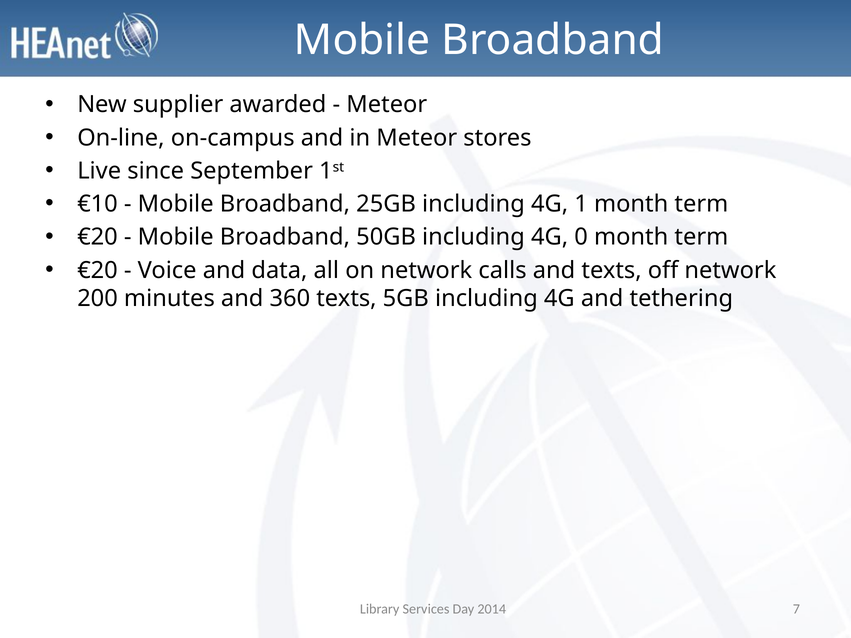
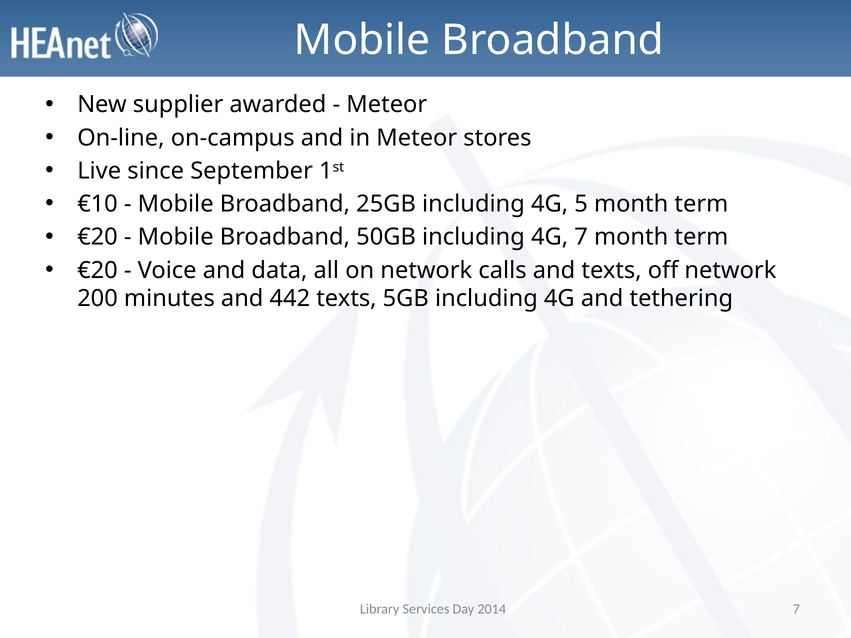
1: 1 -> 5
4G 0: 0 -> 7
360: 360 -> 442
